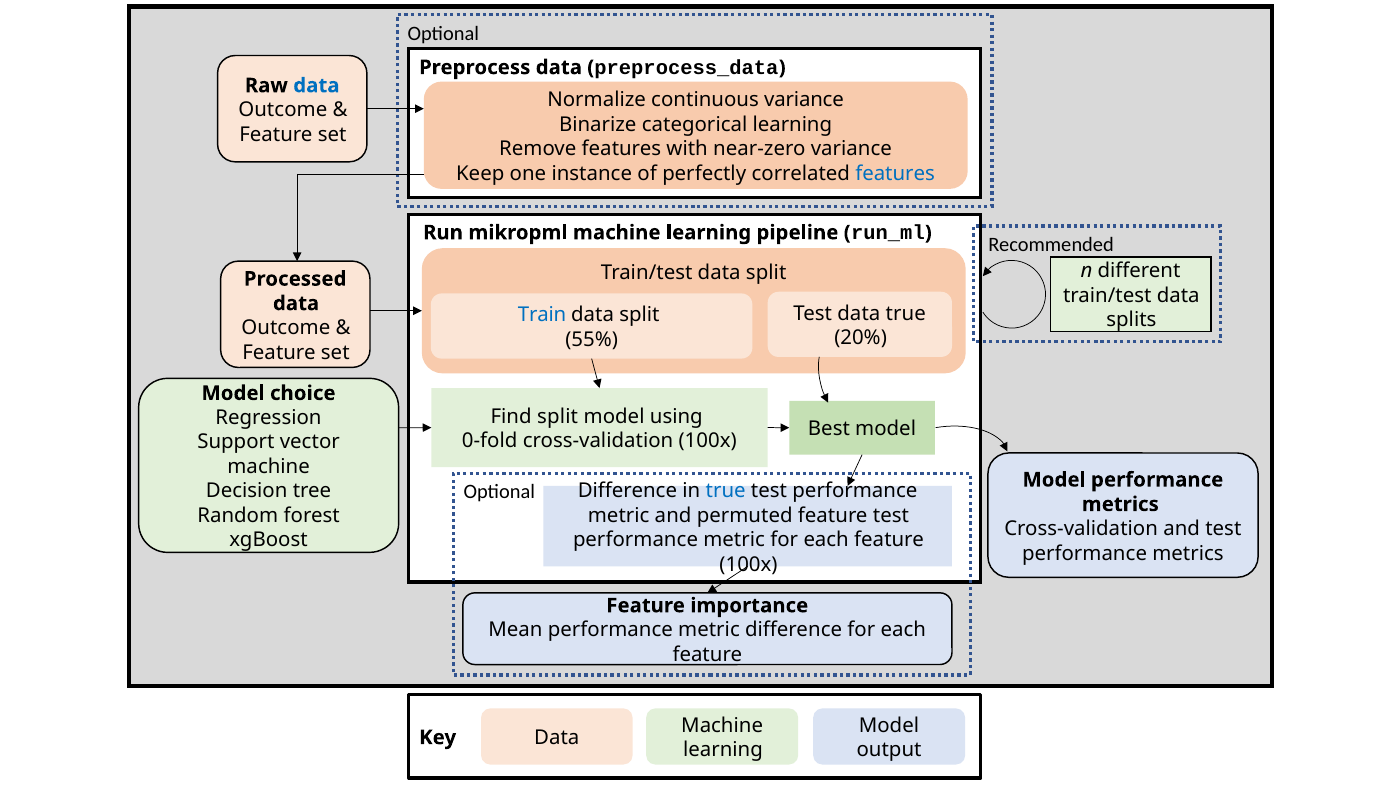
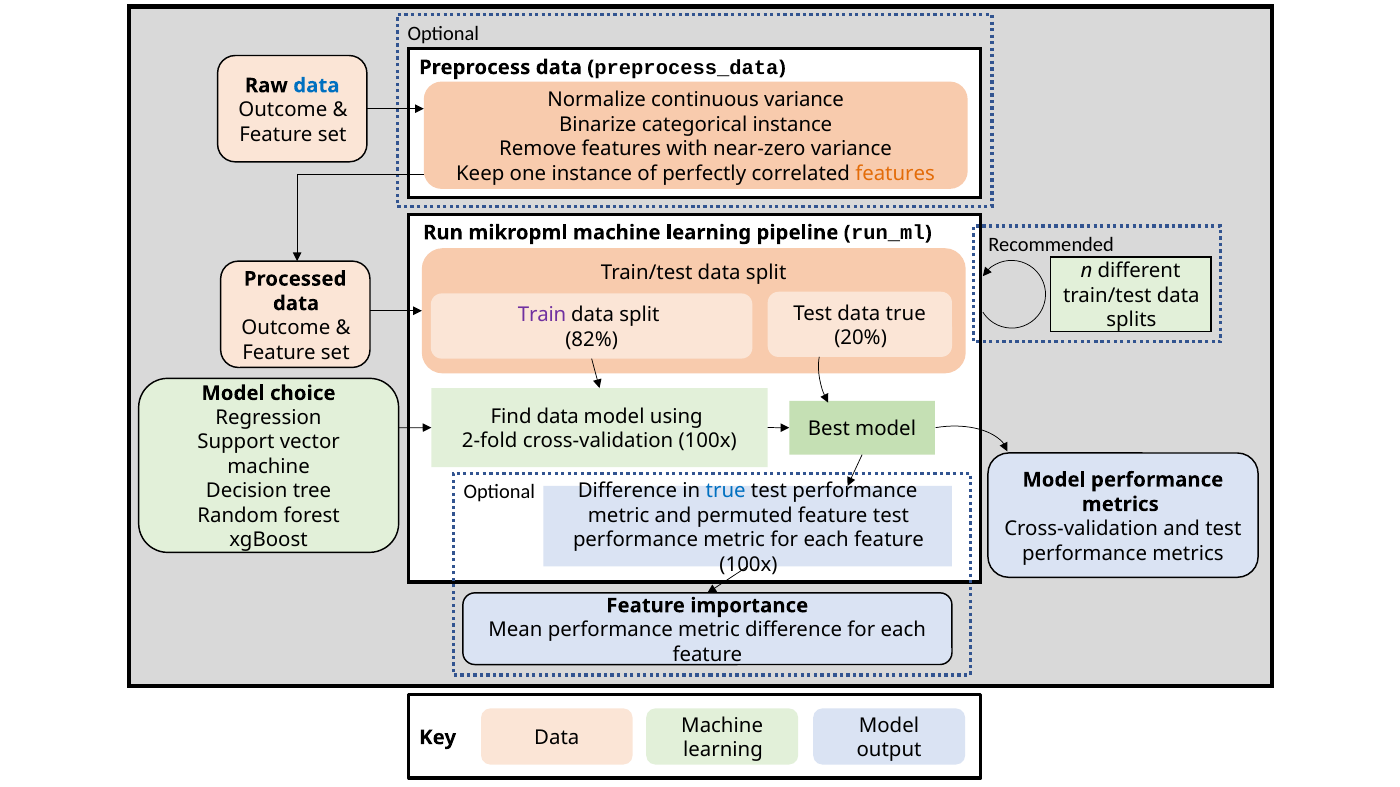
categorical learning: learning -> instance
features at (895, 173) colour: blue -> orange
Train colour: blue -> purple
55%: 55% -> 82%
Find split: split -> data
0-fold: 0-fold -> 2-fold
